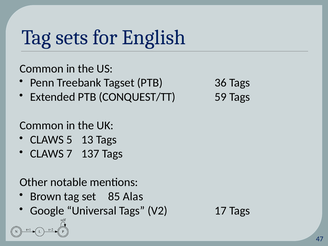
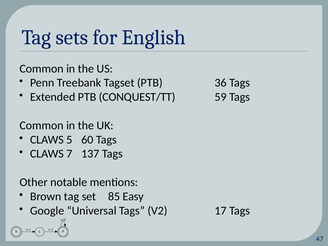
13: 13 -> 60
Alas: Alas -> Easy
